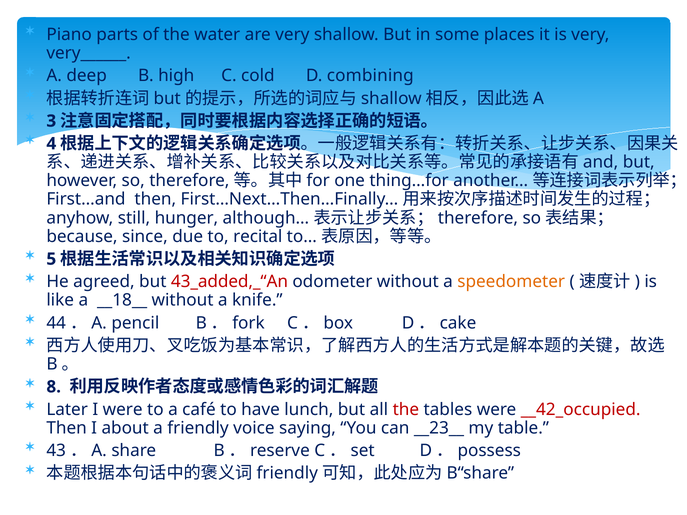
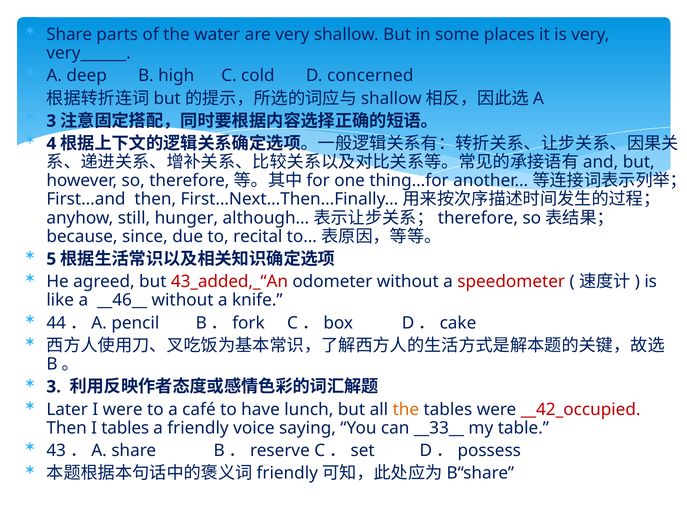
Piano at (69, 35): Piano -> Share
combining: combining -> concerned
speedometer colour: orange -> red
__18__: __18__ -> __46__
8 at (54, 387): 8 -> 3
the at (406, 410) colour: red -> orange
I about: about -> tables
__23__: __23__ -> __33__
